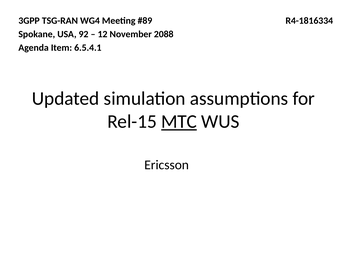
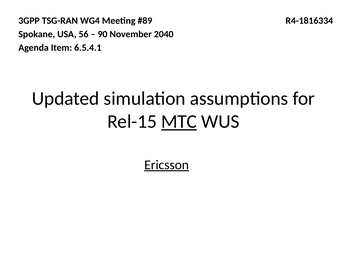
92: 92 -> 56
12: 12 -> 90
2088: 2088 -> 2040
Ericsson underline: none -> present
